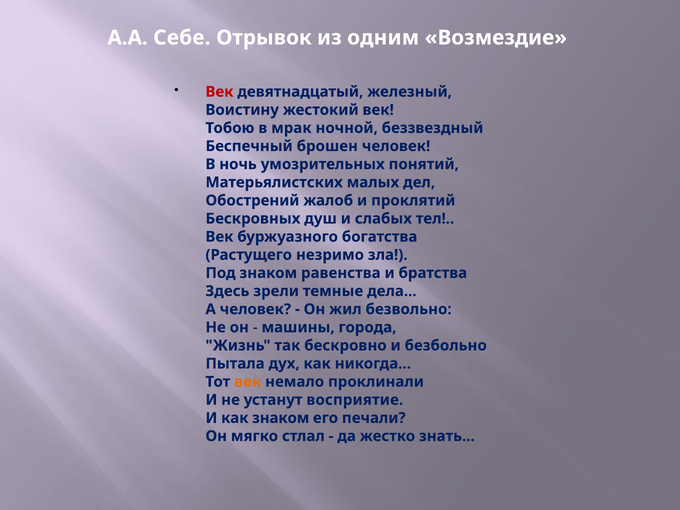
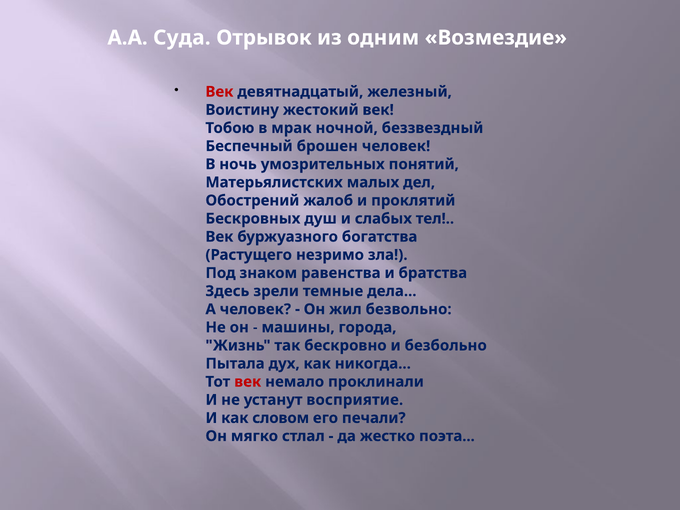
Себе: Себе -> Суда
век at (248, 382) colour: orange -> red
как знаком: знаком -> словом
знать: знать -> поэта
